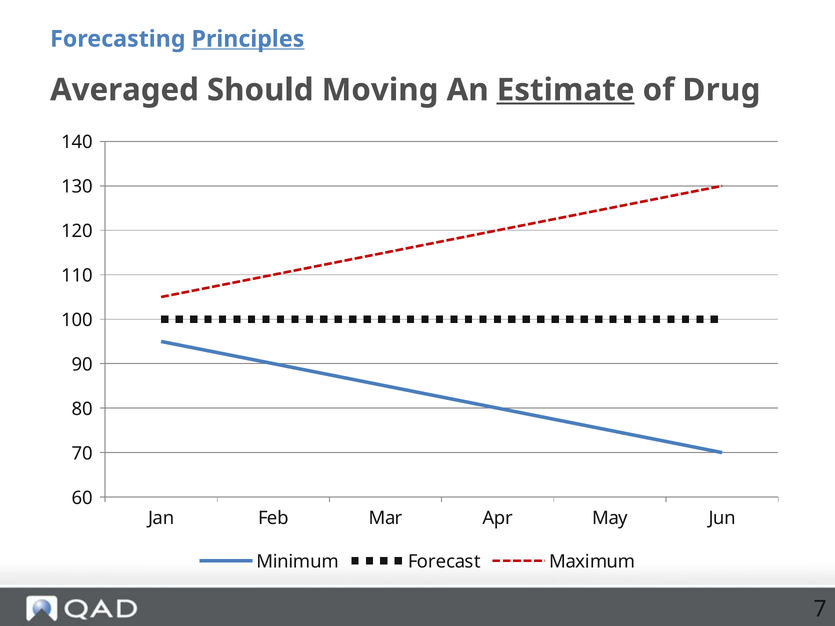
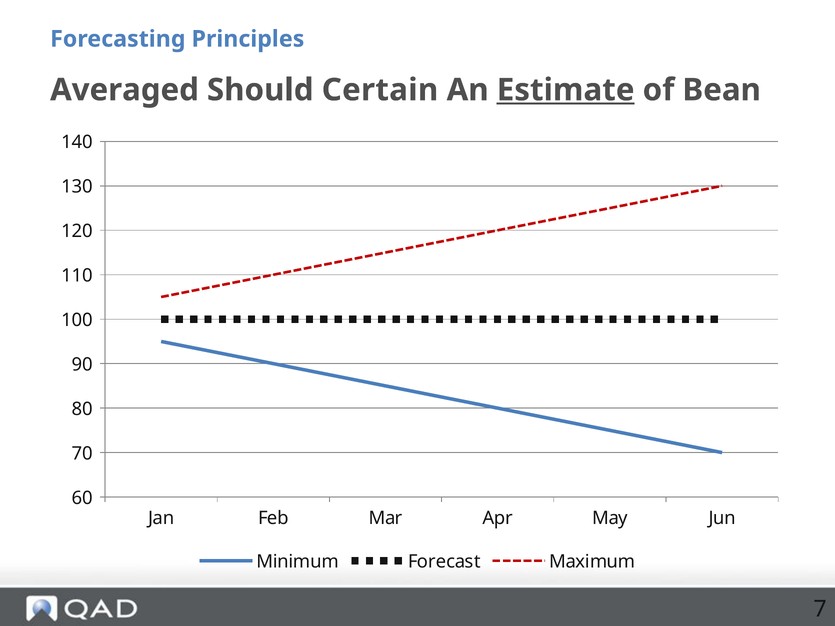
Principles underline: present -> none
Moving: Moving -> Certain
Drug: Drug -> Bean
